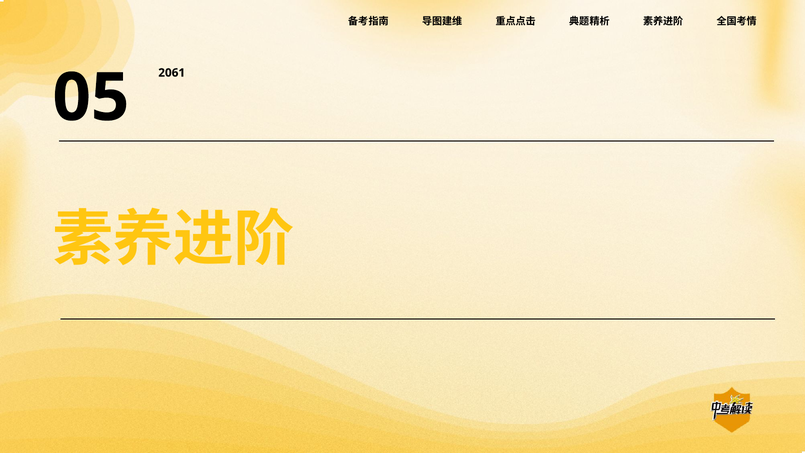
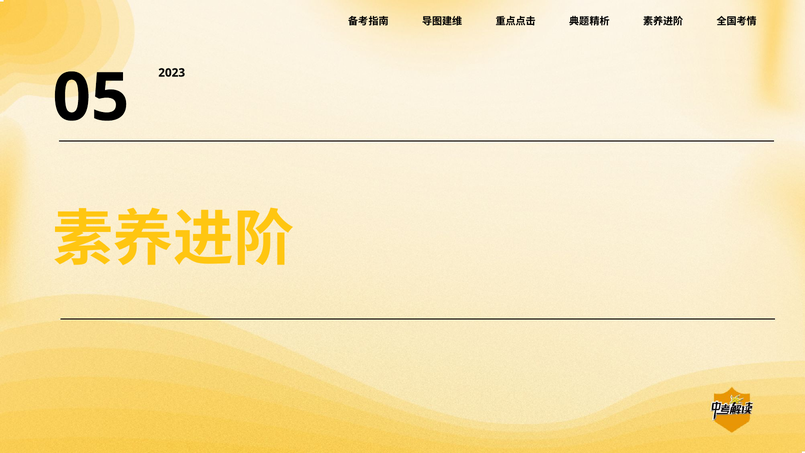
2061: 2061 -> 2023
